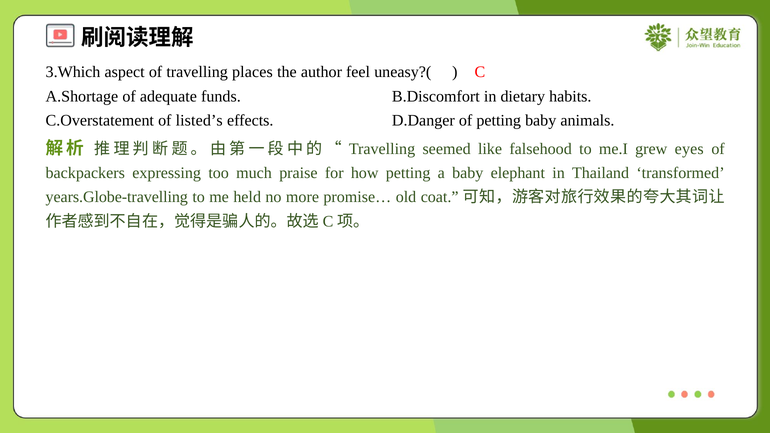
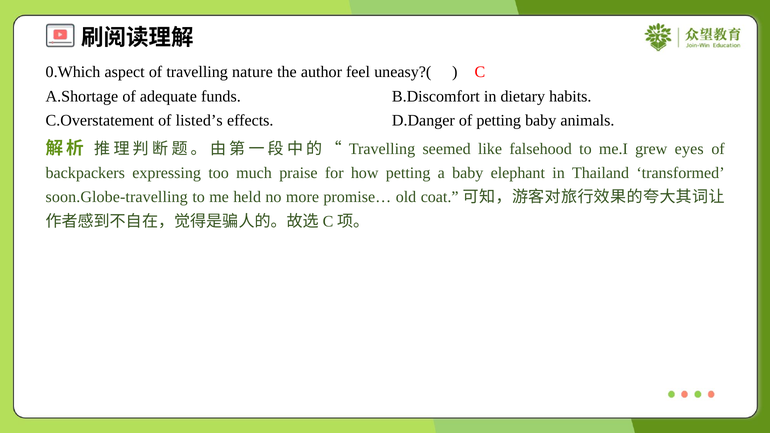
3.Which: 3.Which -> 0.Which
places: places -> nature
years.Globe-travelling: years.Globe-travelling -> soon.Globe-travelling
